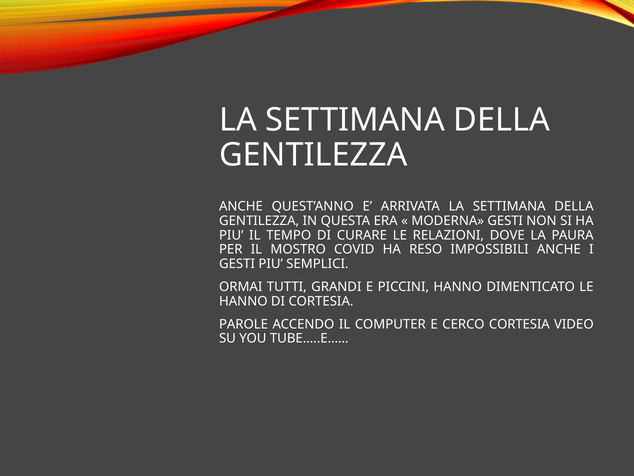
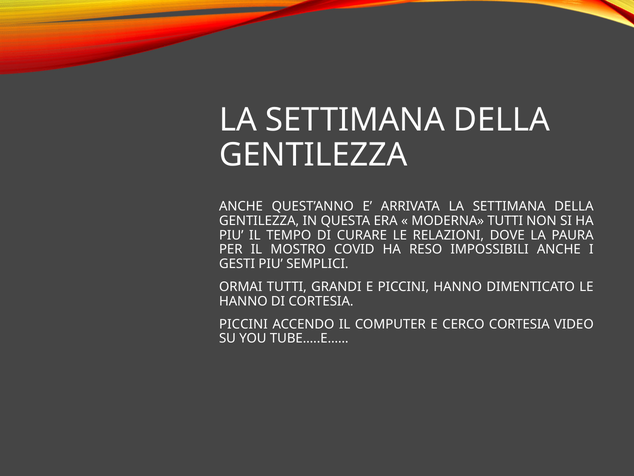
MODERNA GESTI: GESTI -> TUTTI
PAROLE at (244, 324): PAROLE -> PICCINI
